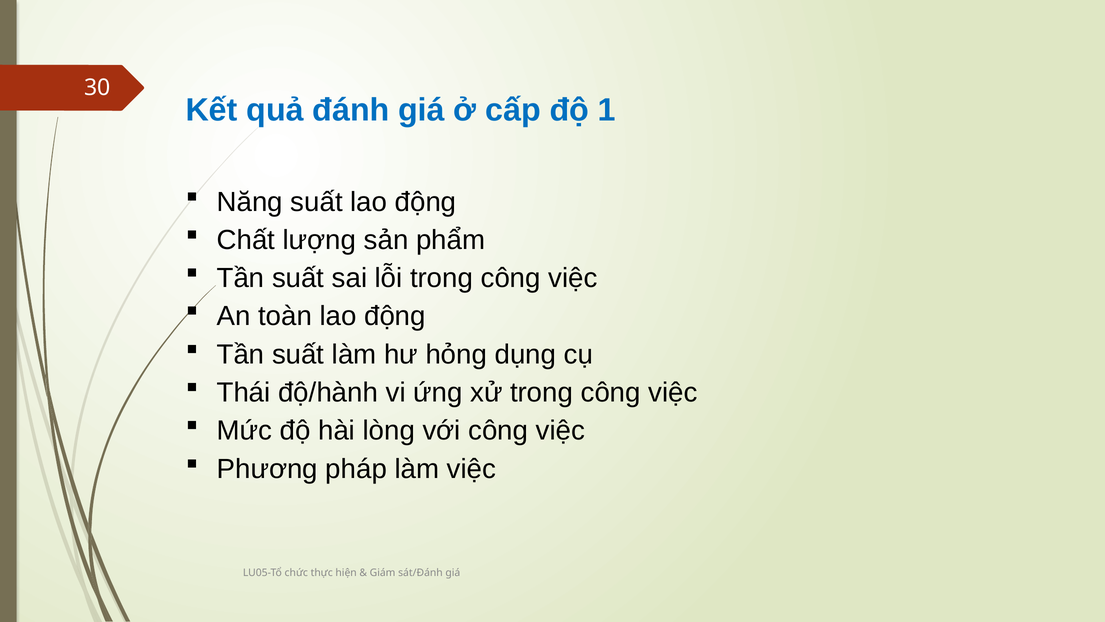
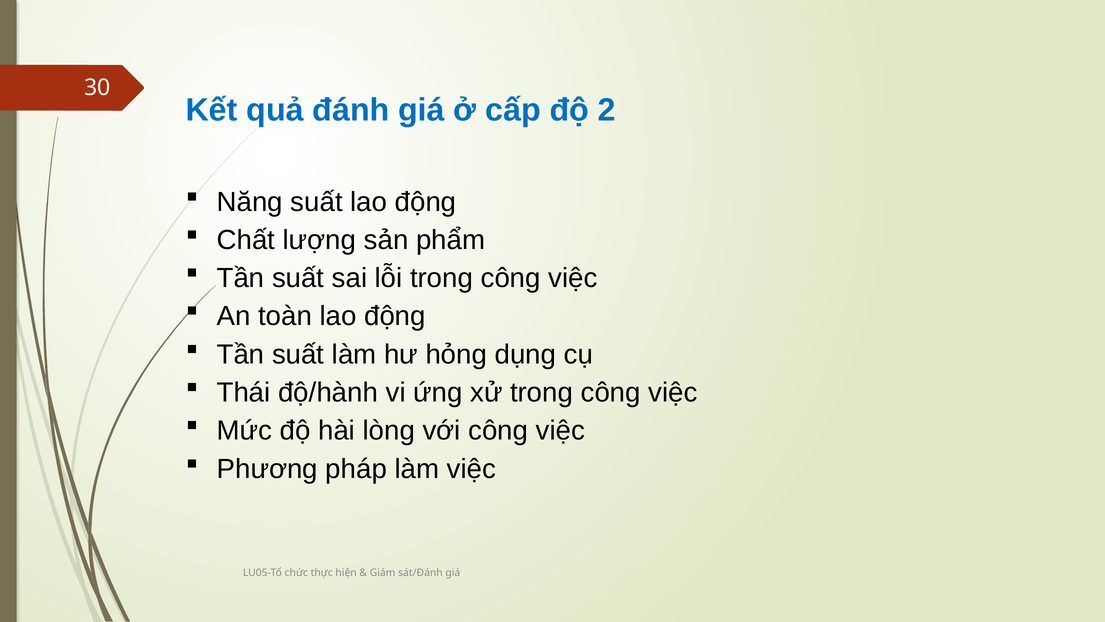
1: 1 -> 2
